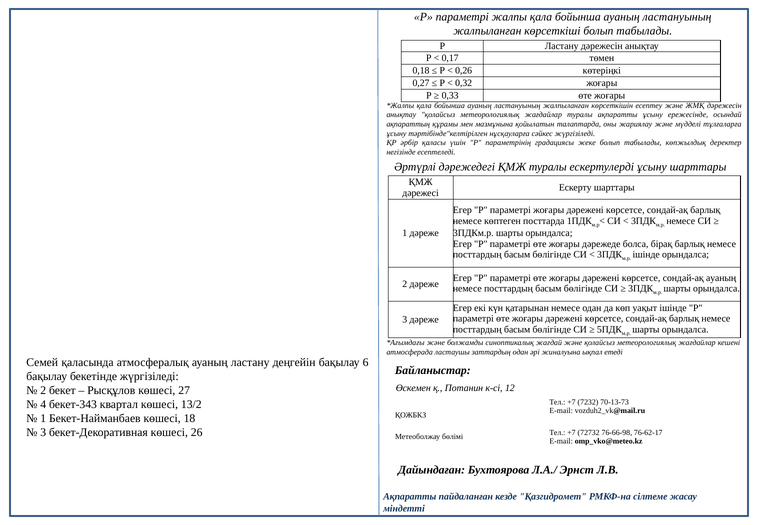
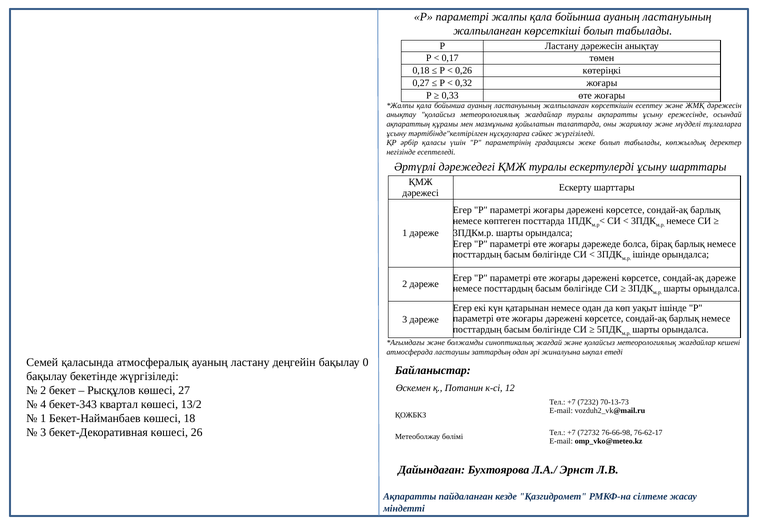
сондай-ақ ауаның: ауаның -> дәреже
6: 6 -> 0
